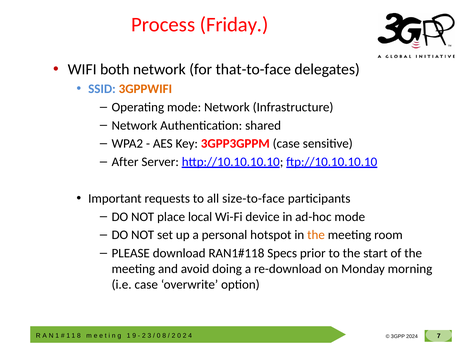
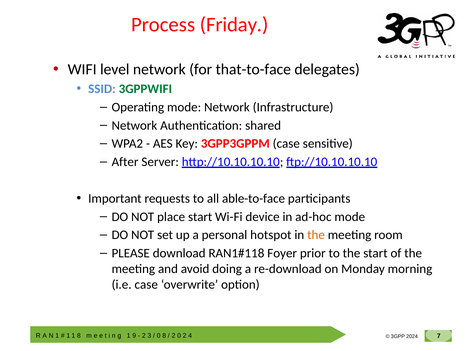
both: both -> level
3GPPWIFI colour: orange -> green
size-to-face: size-to-face -> able-to-face
place local: local -> start
Specs: Specs -> Foyer
